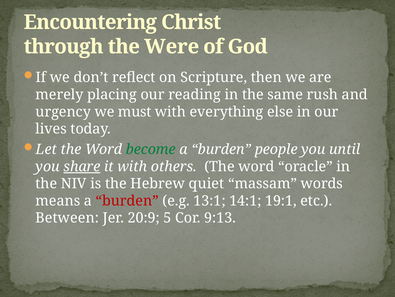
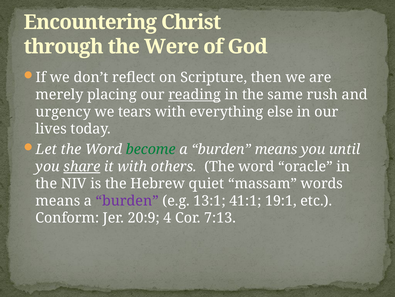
reading underline: none -> present
must: must -> tears
burden people: people -> means
burden at (127, 200) colour: red -> purple
14:1: 14:1 -> 41:1
Between: Between -> Conform
5: 5 -> 4
9:13: 9:13 -> 7:13
